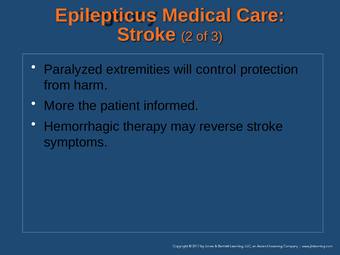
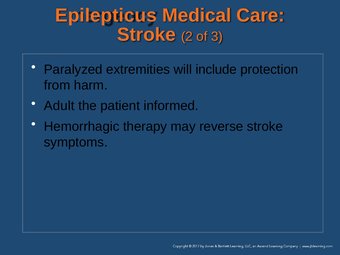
control: control -> include
More: More -> Adult
